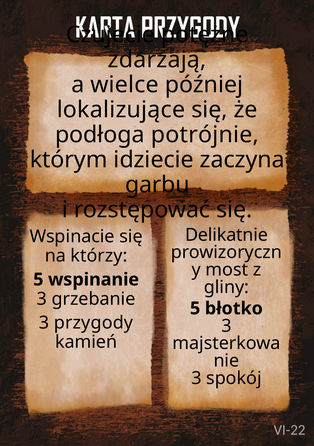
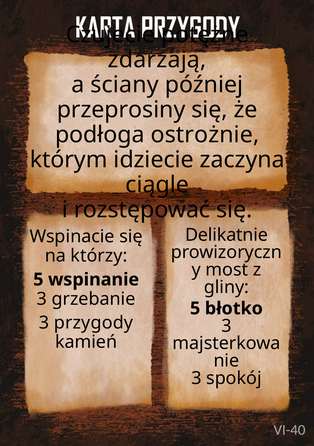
wielce: wielce -> ściany
lokalizujące: lokalizujące -> przeprosiny
potrójnie: potrójnie -> ostrożnie
garbu: garbu -> ciągle
VI-22: VI-22 -> VI-40
